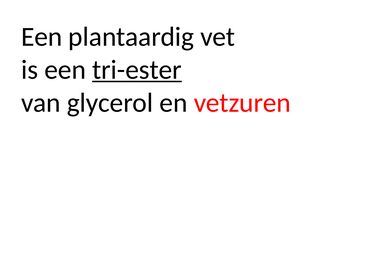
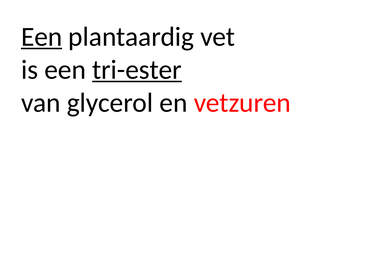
Een at (42, 37) underline: none -> present
